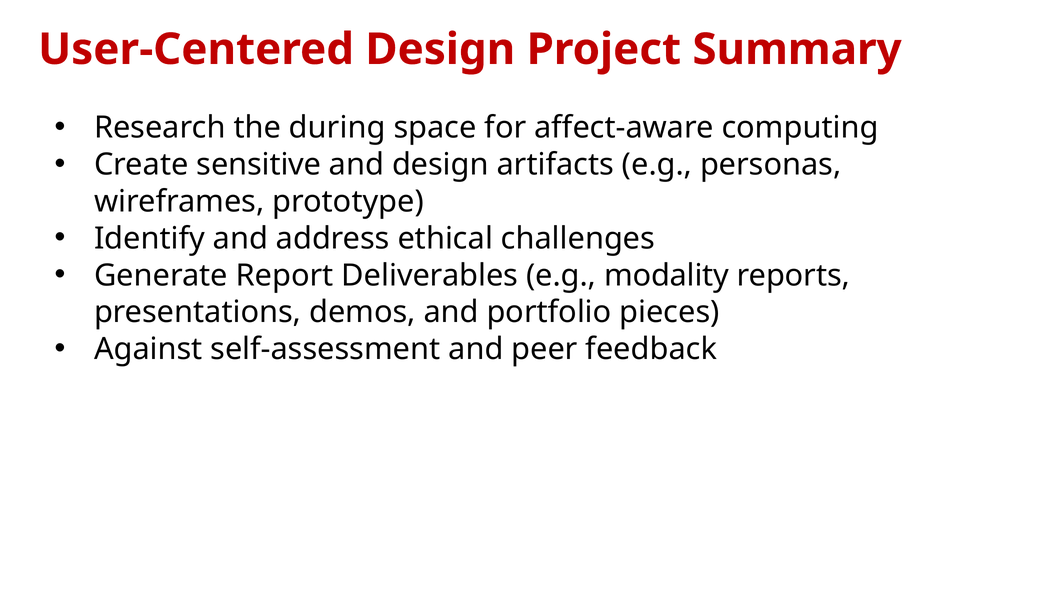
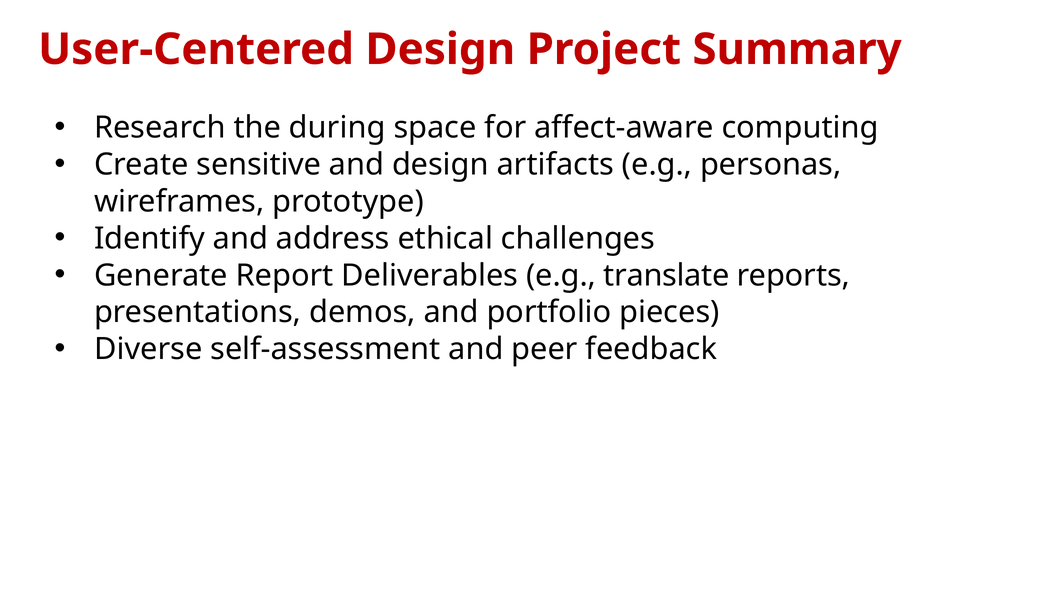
modality: modality -> translate
Against: Against -> Diverse
